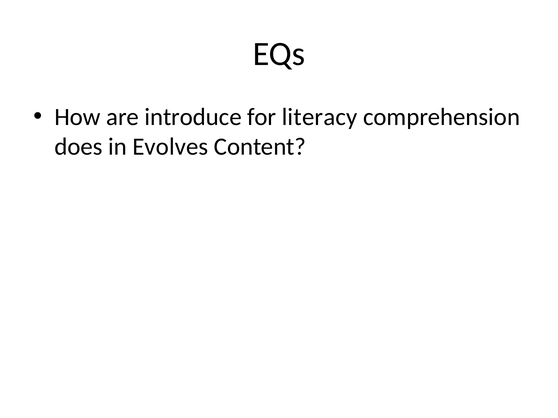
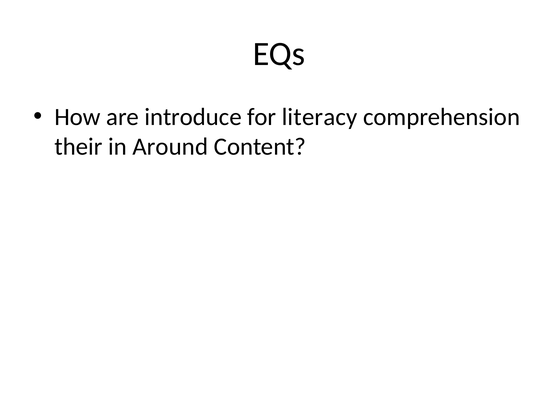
does: does -> their
Evolves: Evolves -> Around
